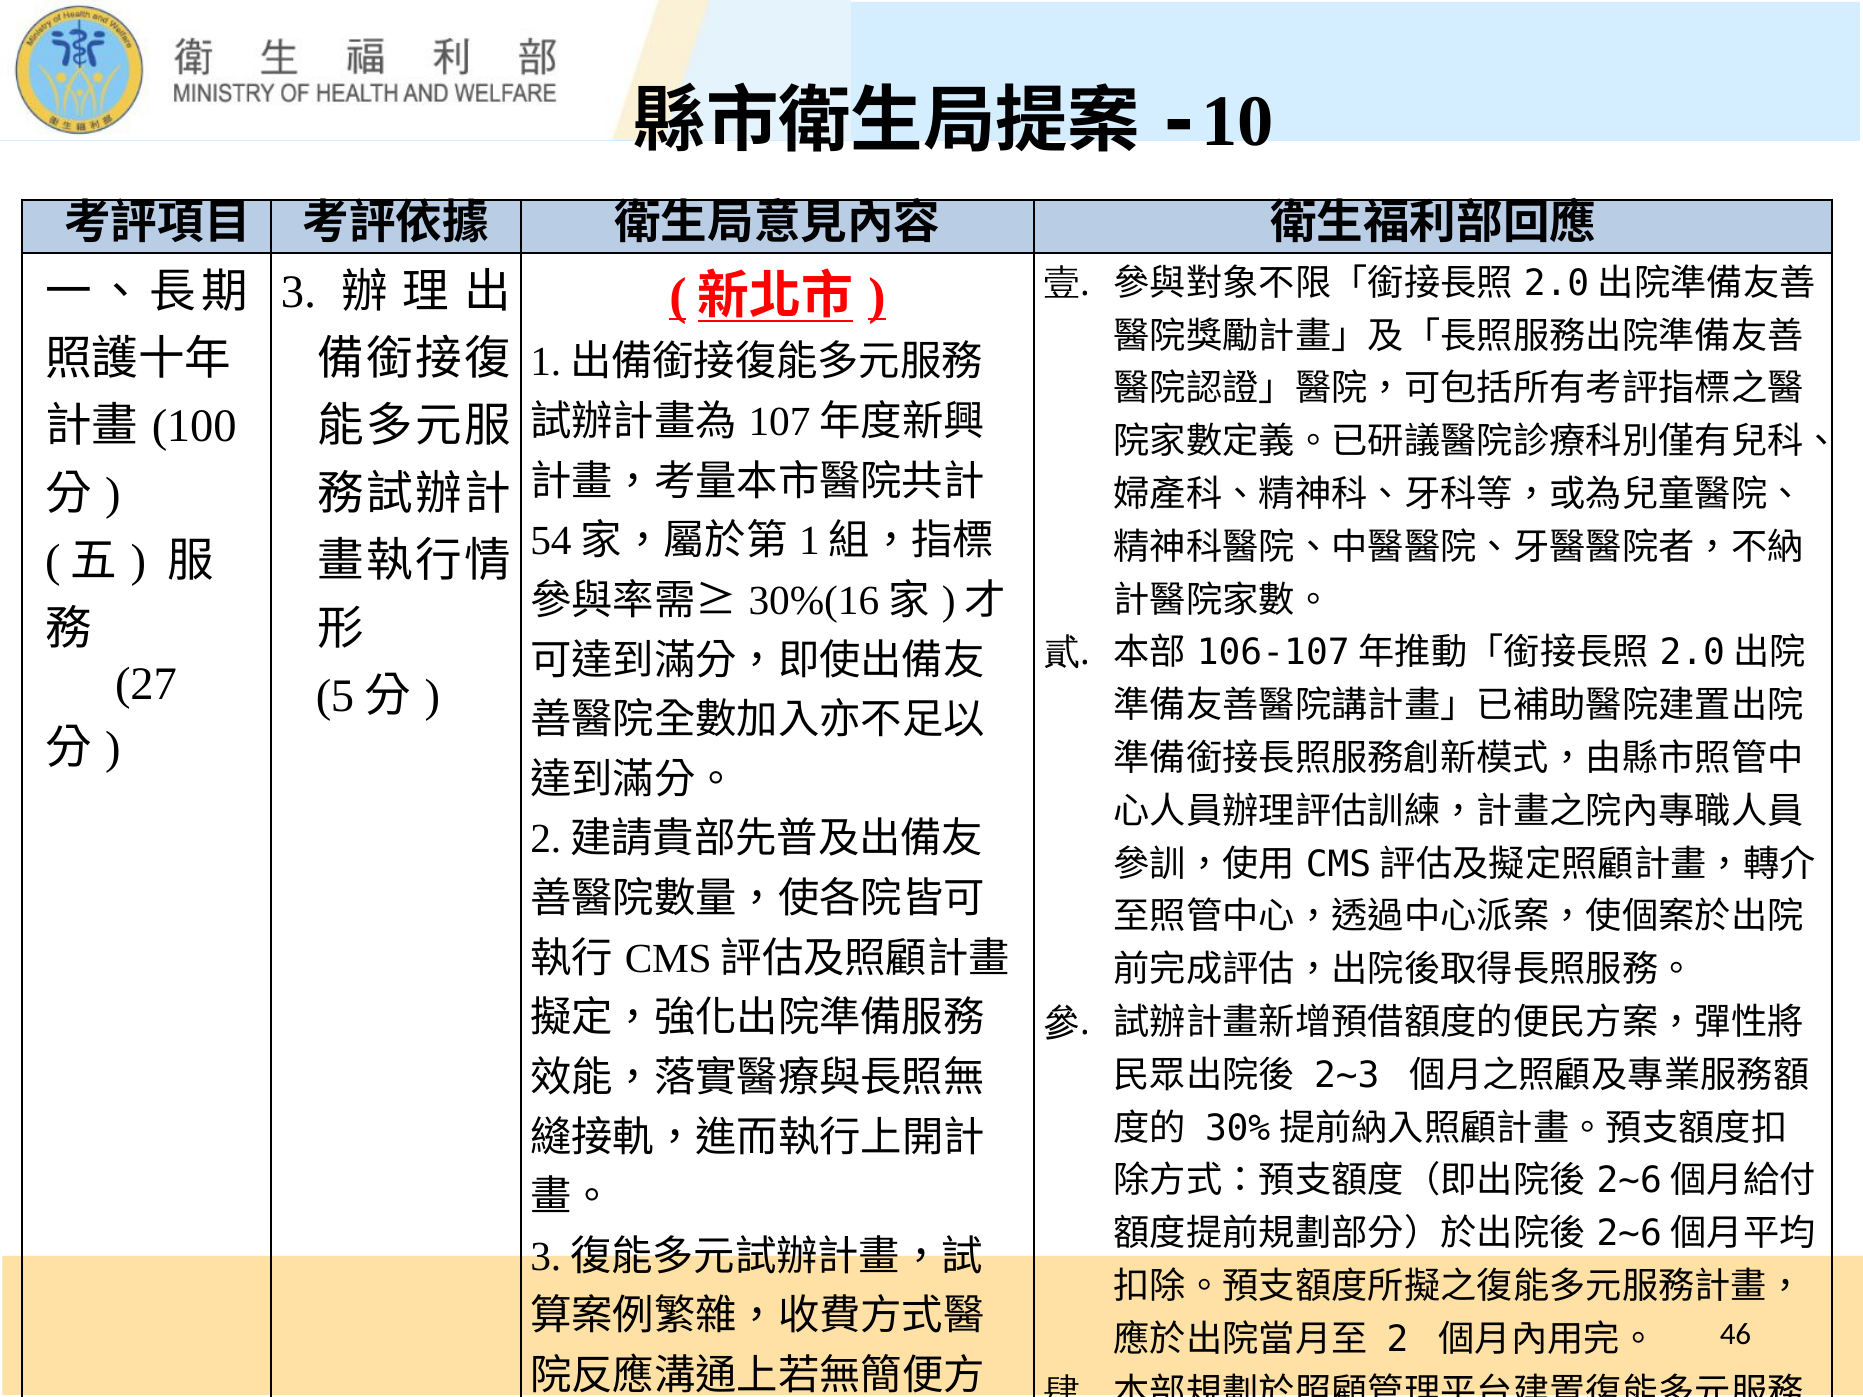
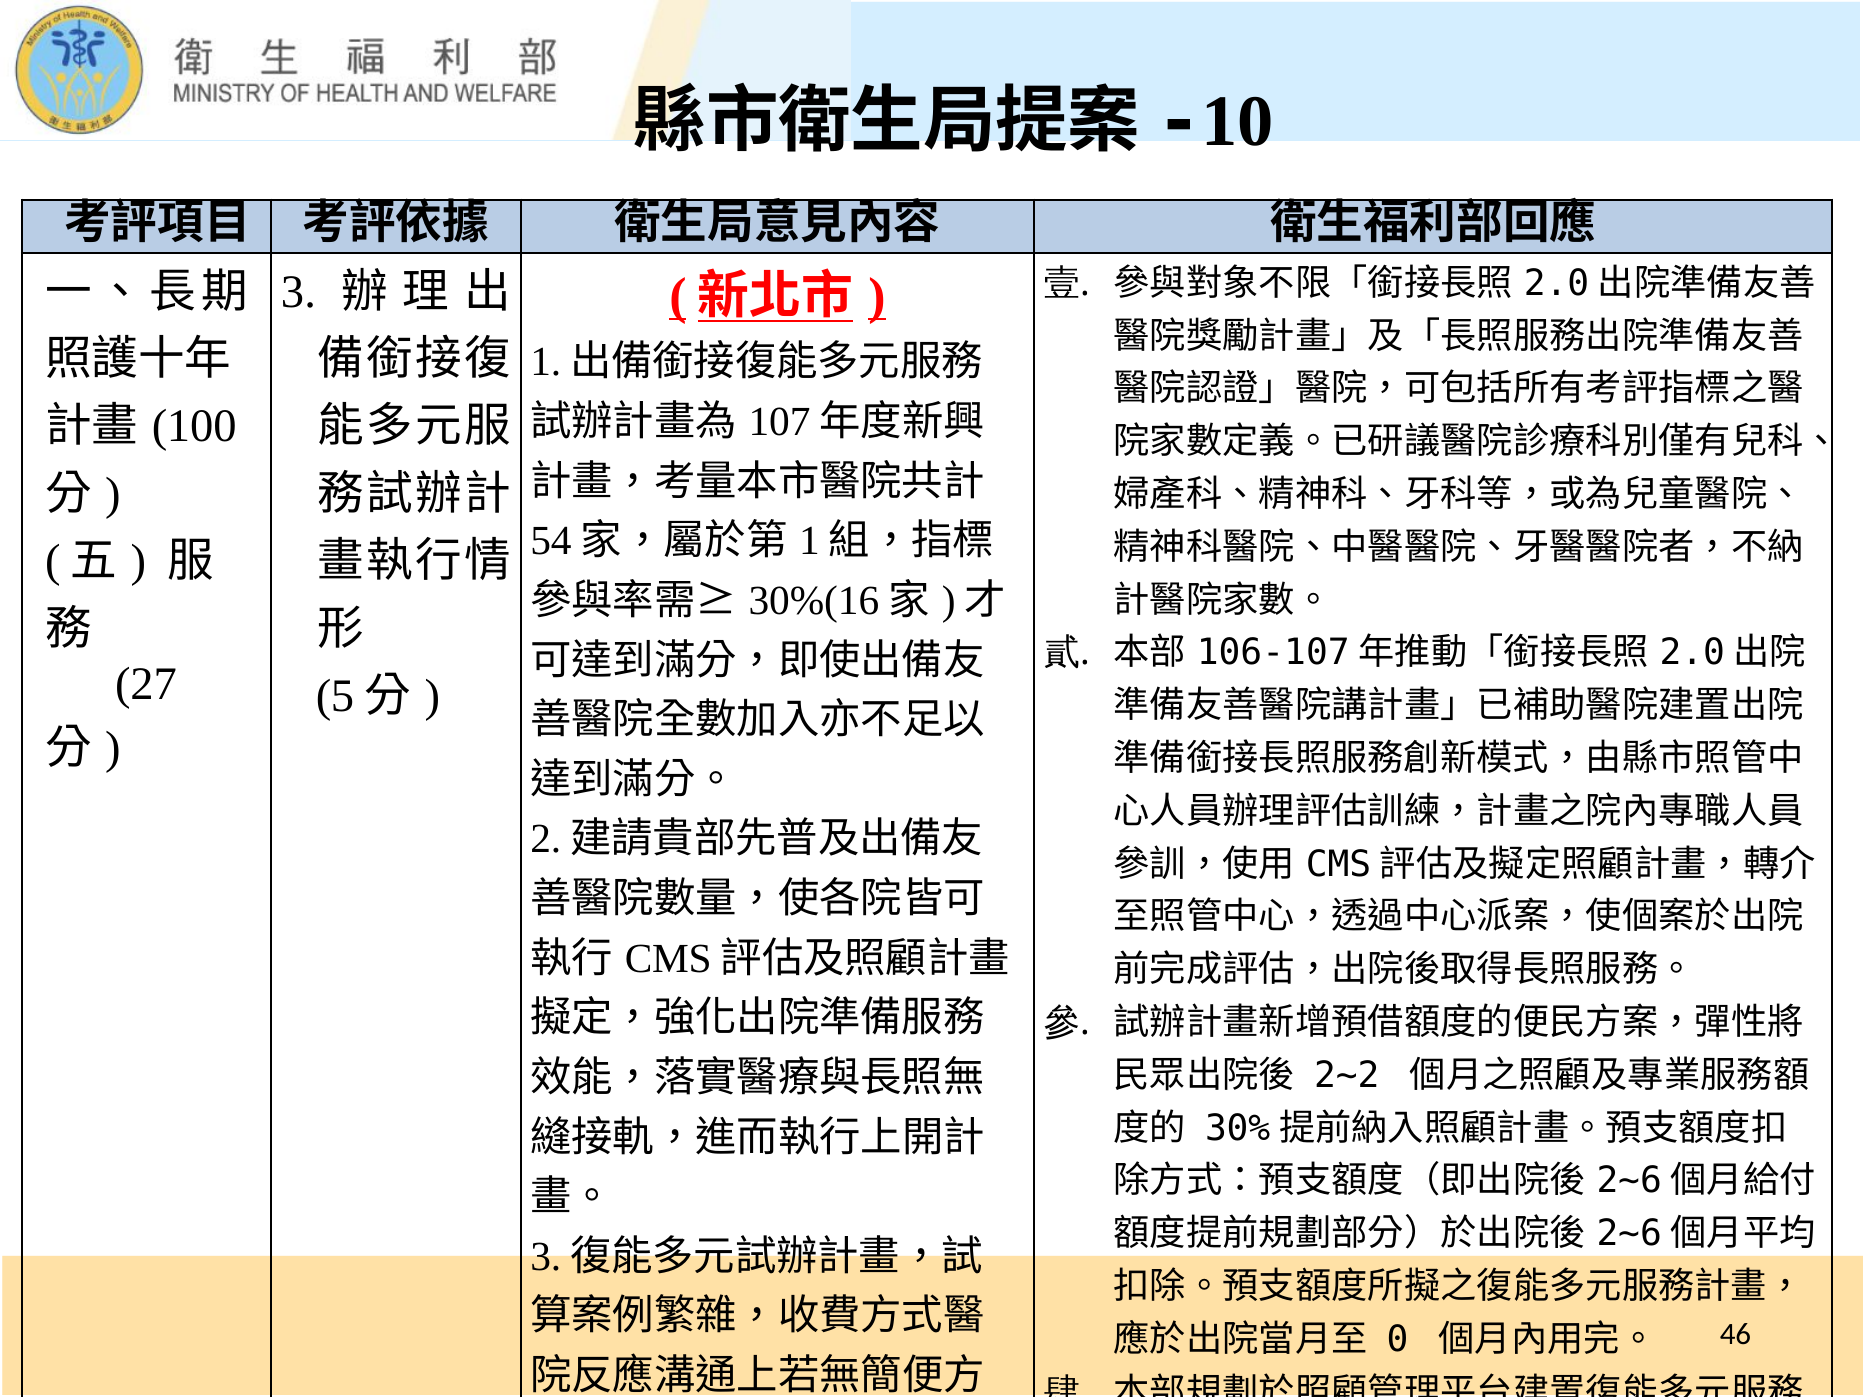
2~3: 2~3 -> 2~2
2: 2 -> 0
